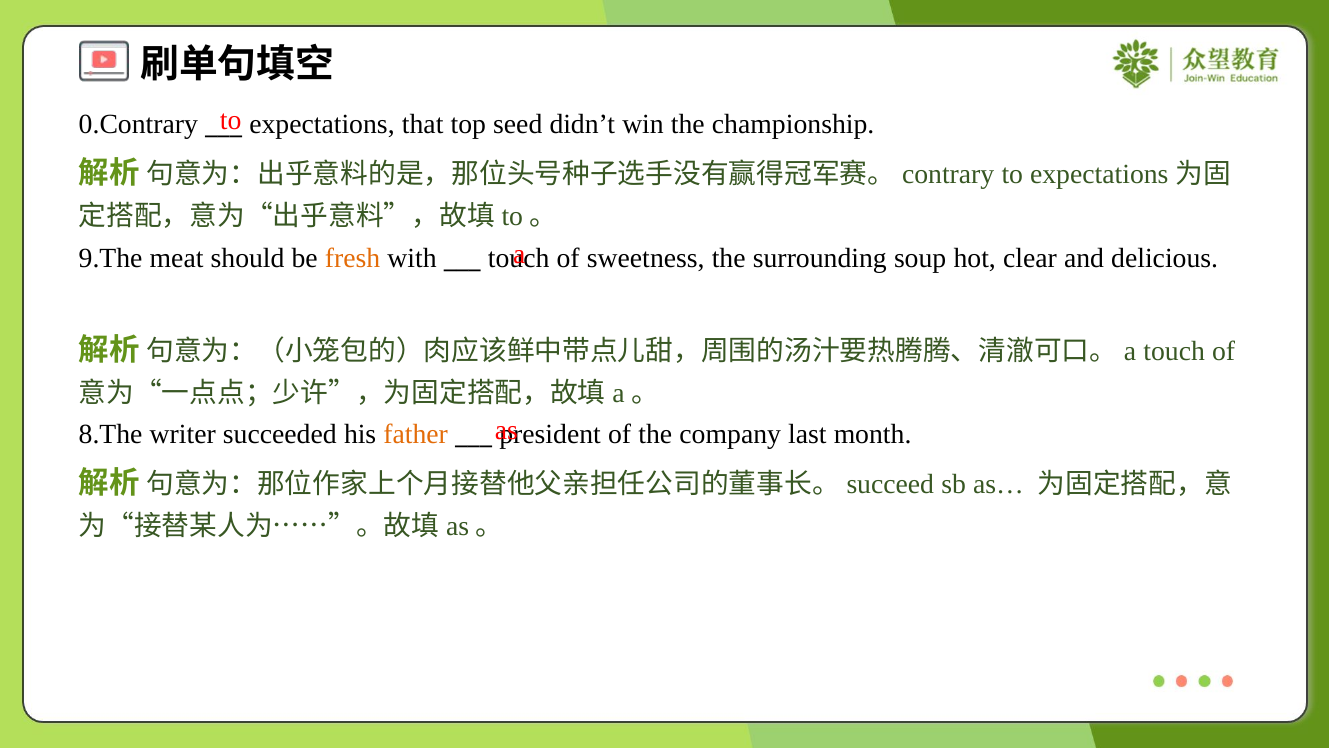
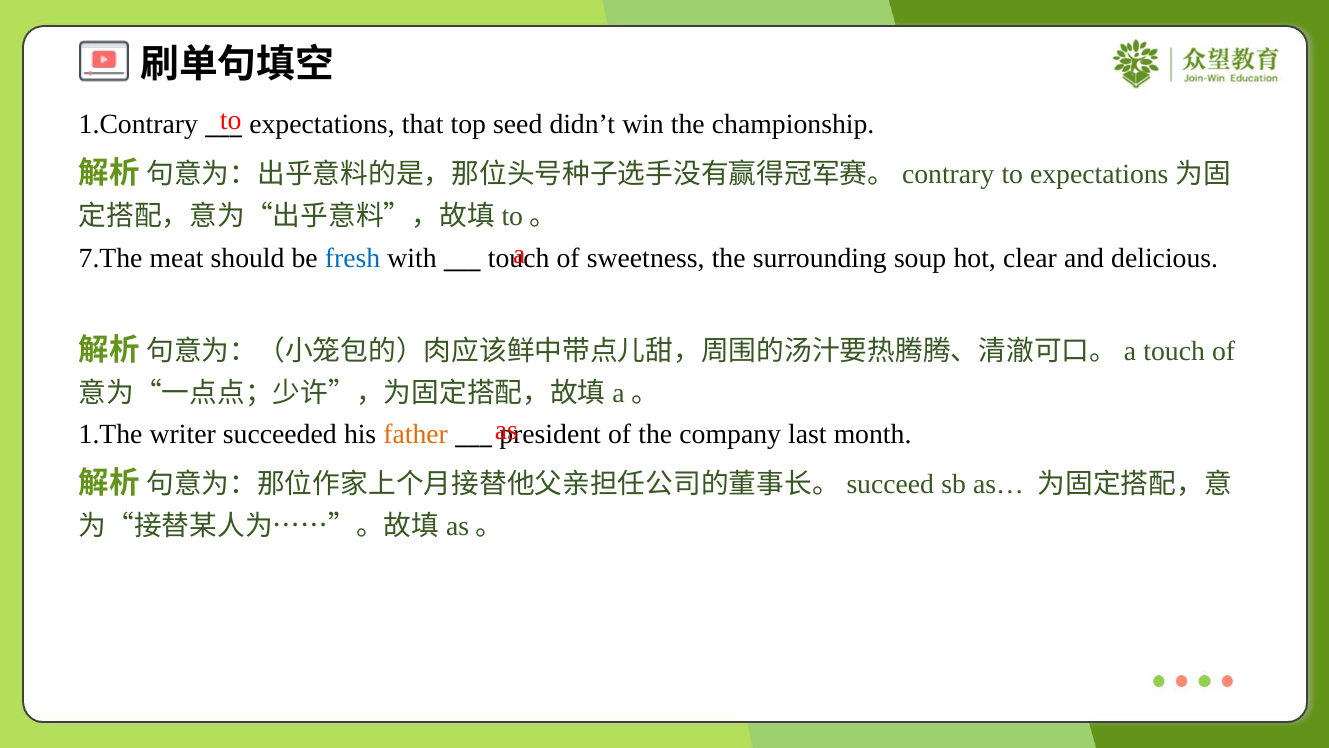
0.Contrary: 0.Contrary -> 1.Contrary
9.The: 9.The -> 7.The
fresh colour: orange -> blue
8.The: 8.The -> 1.The
